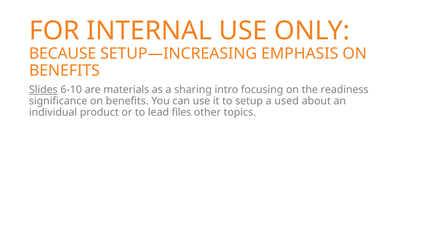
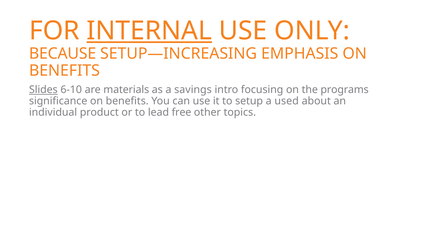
INTERNAL underline: none -> present
sharing: sharing -> savings
readiness: readiness -> programs
files: files -> free
